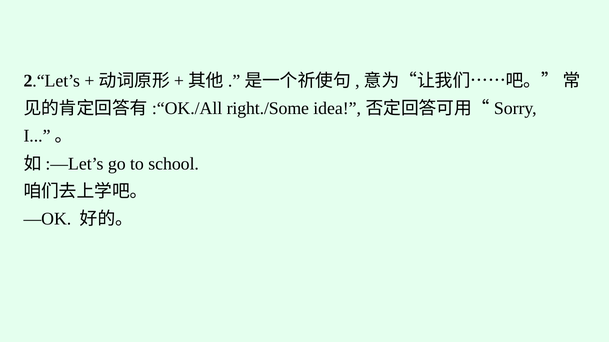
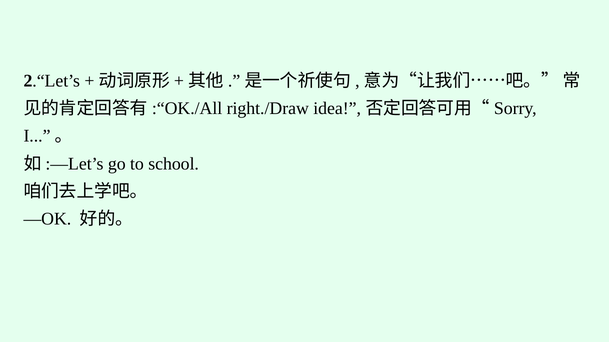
right./Some: right./Some -> right./Draw
